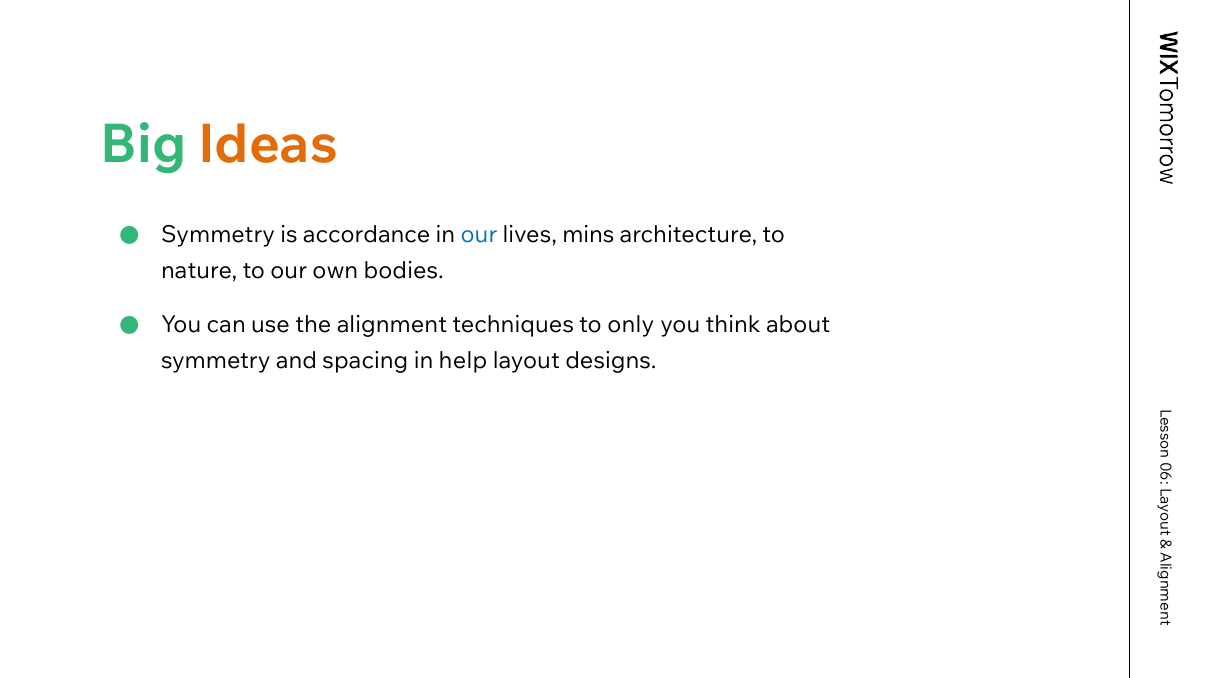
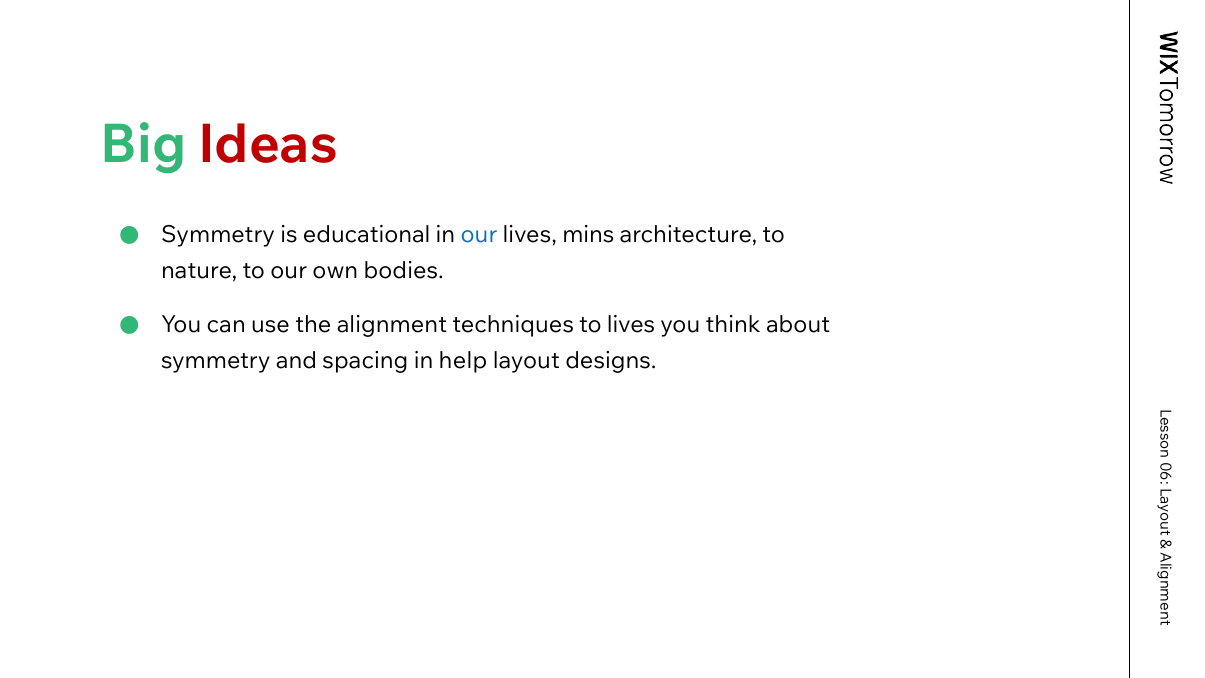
Ideas colour: orange -> red
accordance: accordance -> educational
to only: only -> lives
